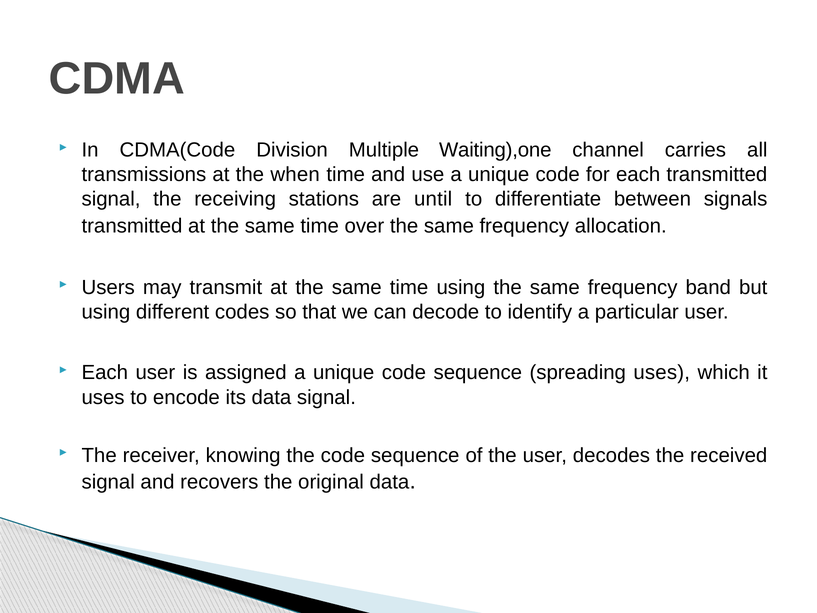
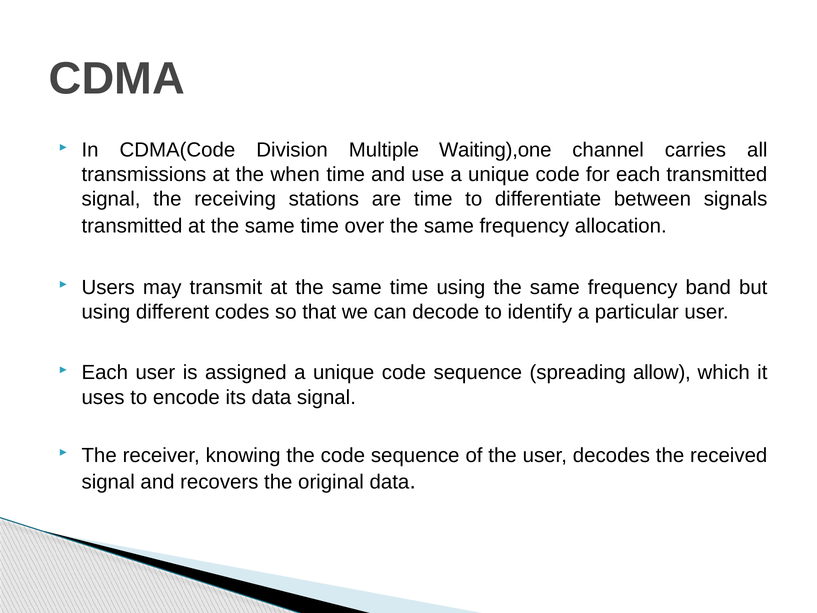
are until: until -> time
spreading uses: uses -> allow
